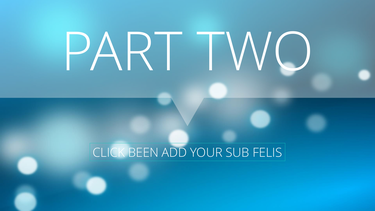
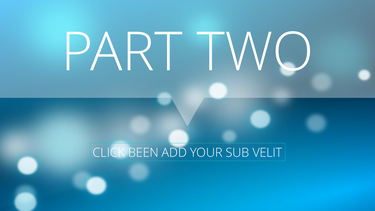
FELIS: FELIS -> VELIT
